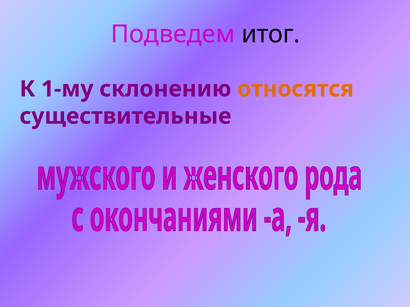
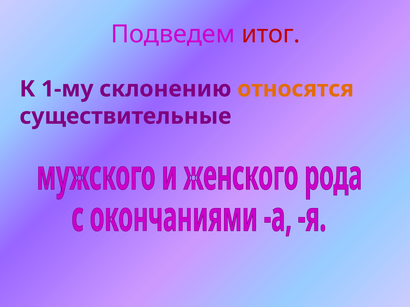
итог colour: black -> red
